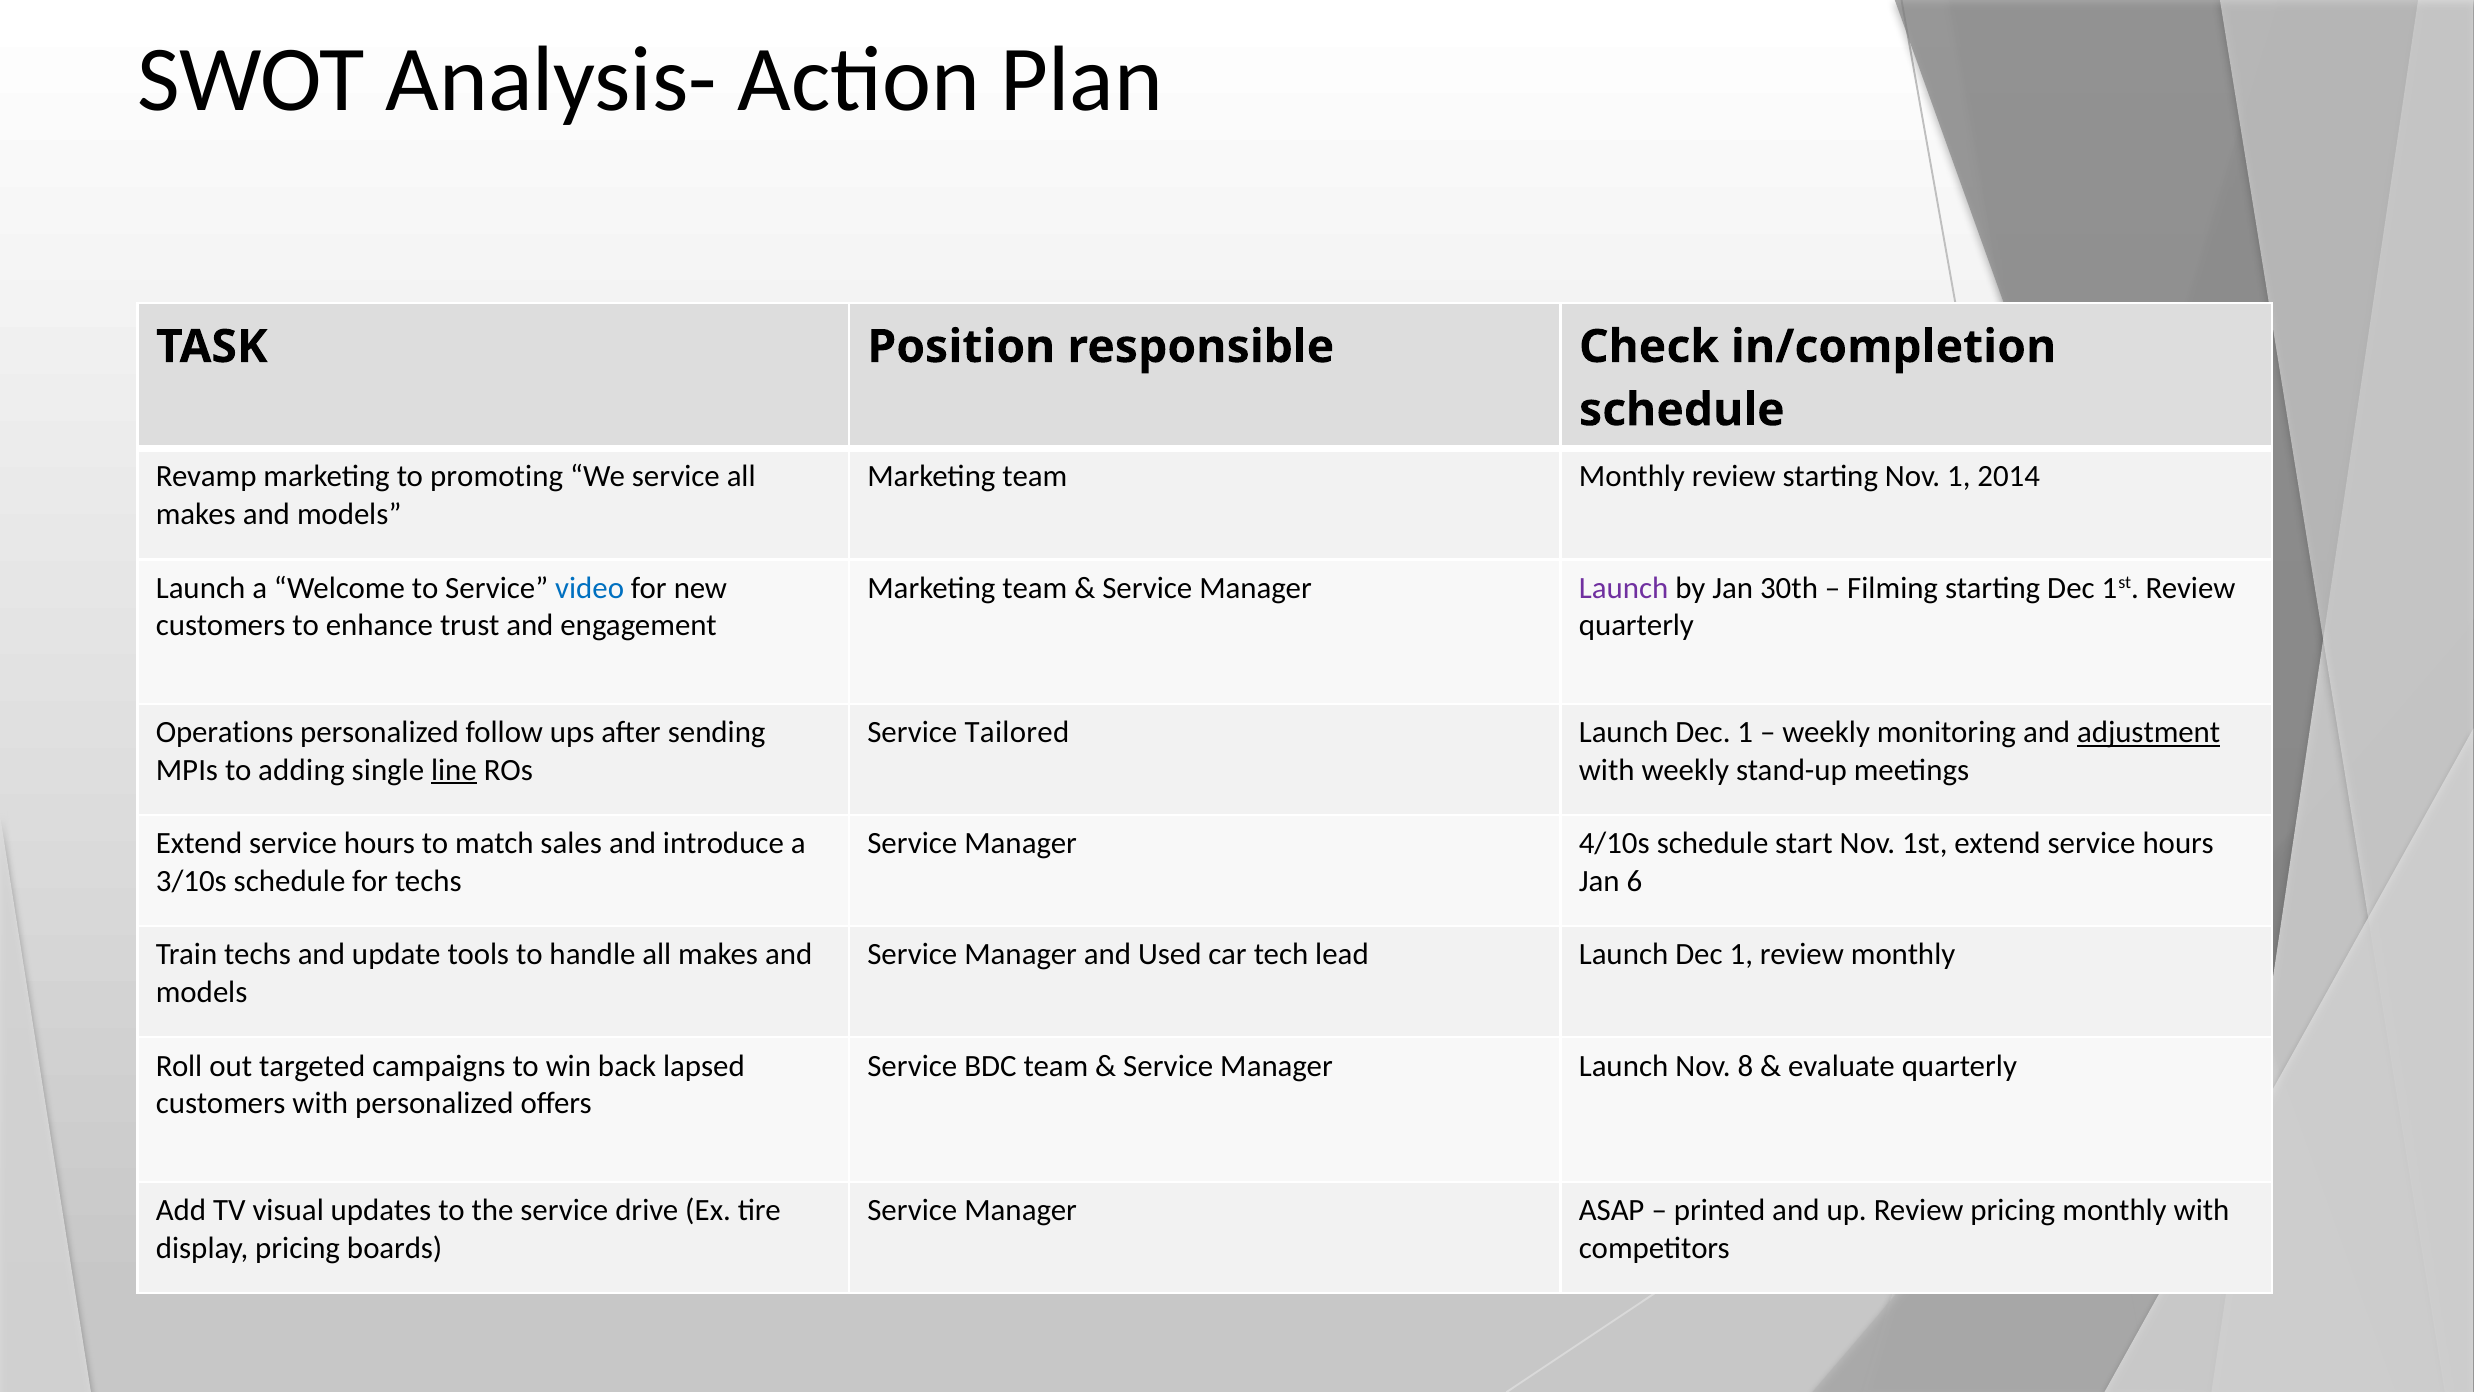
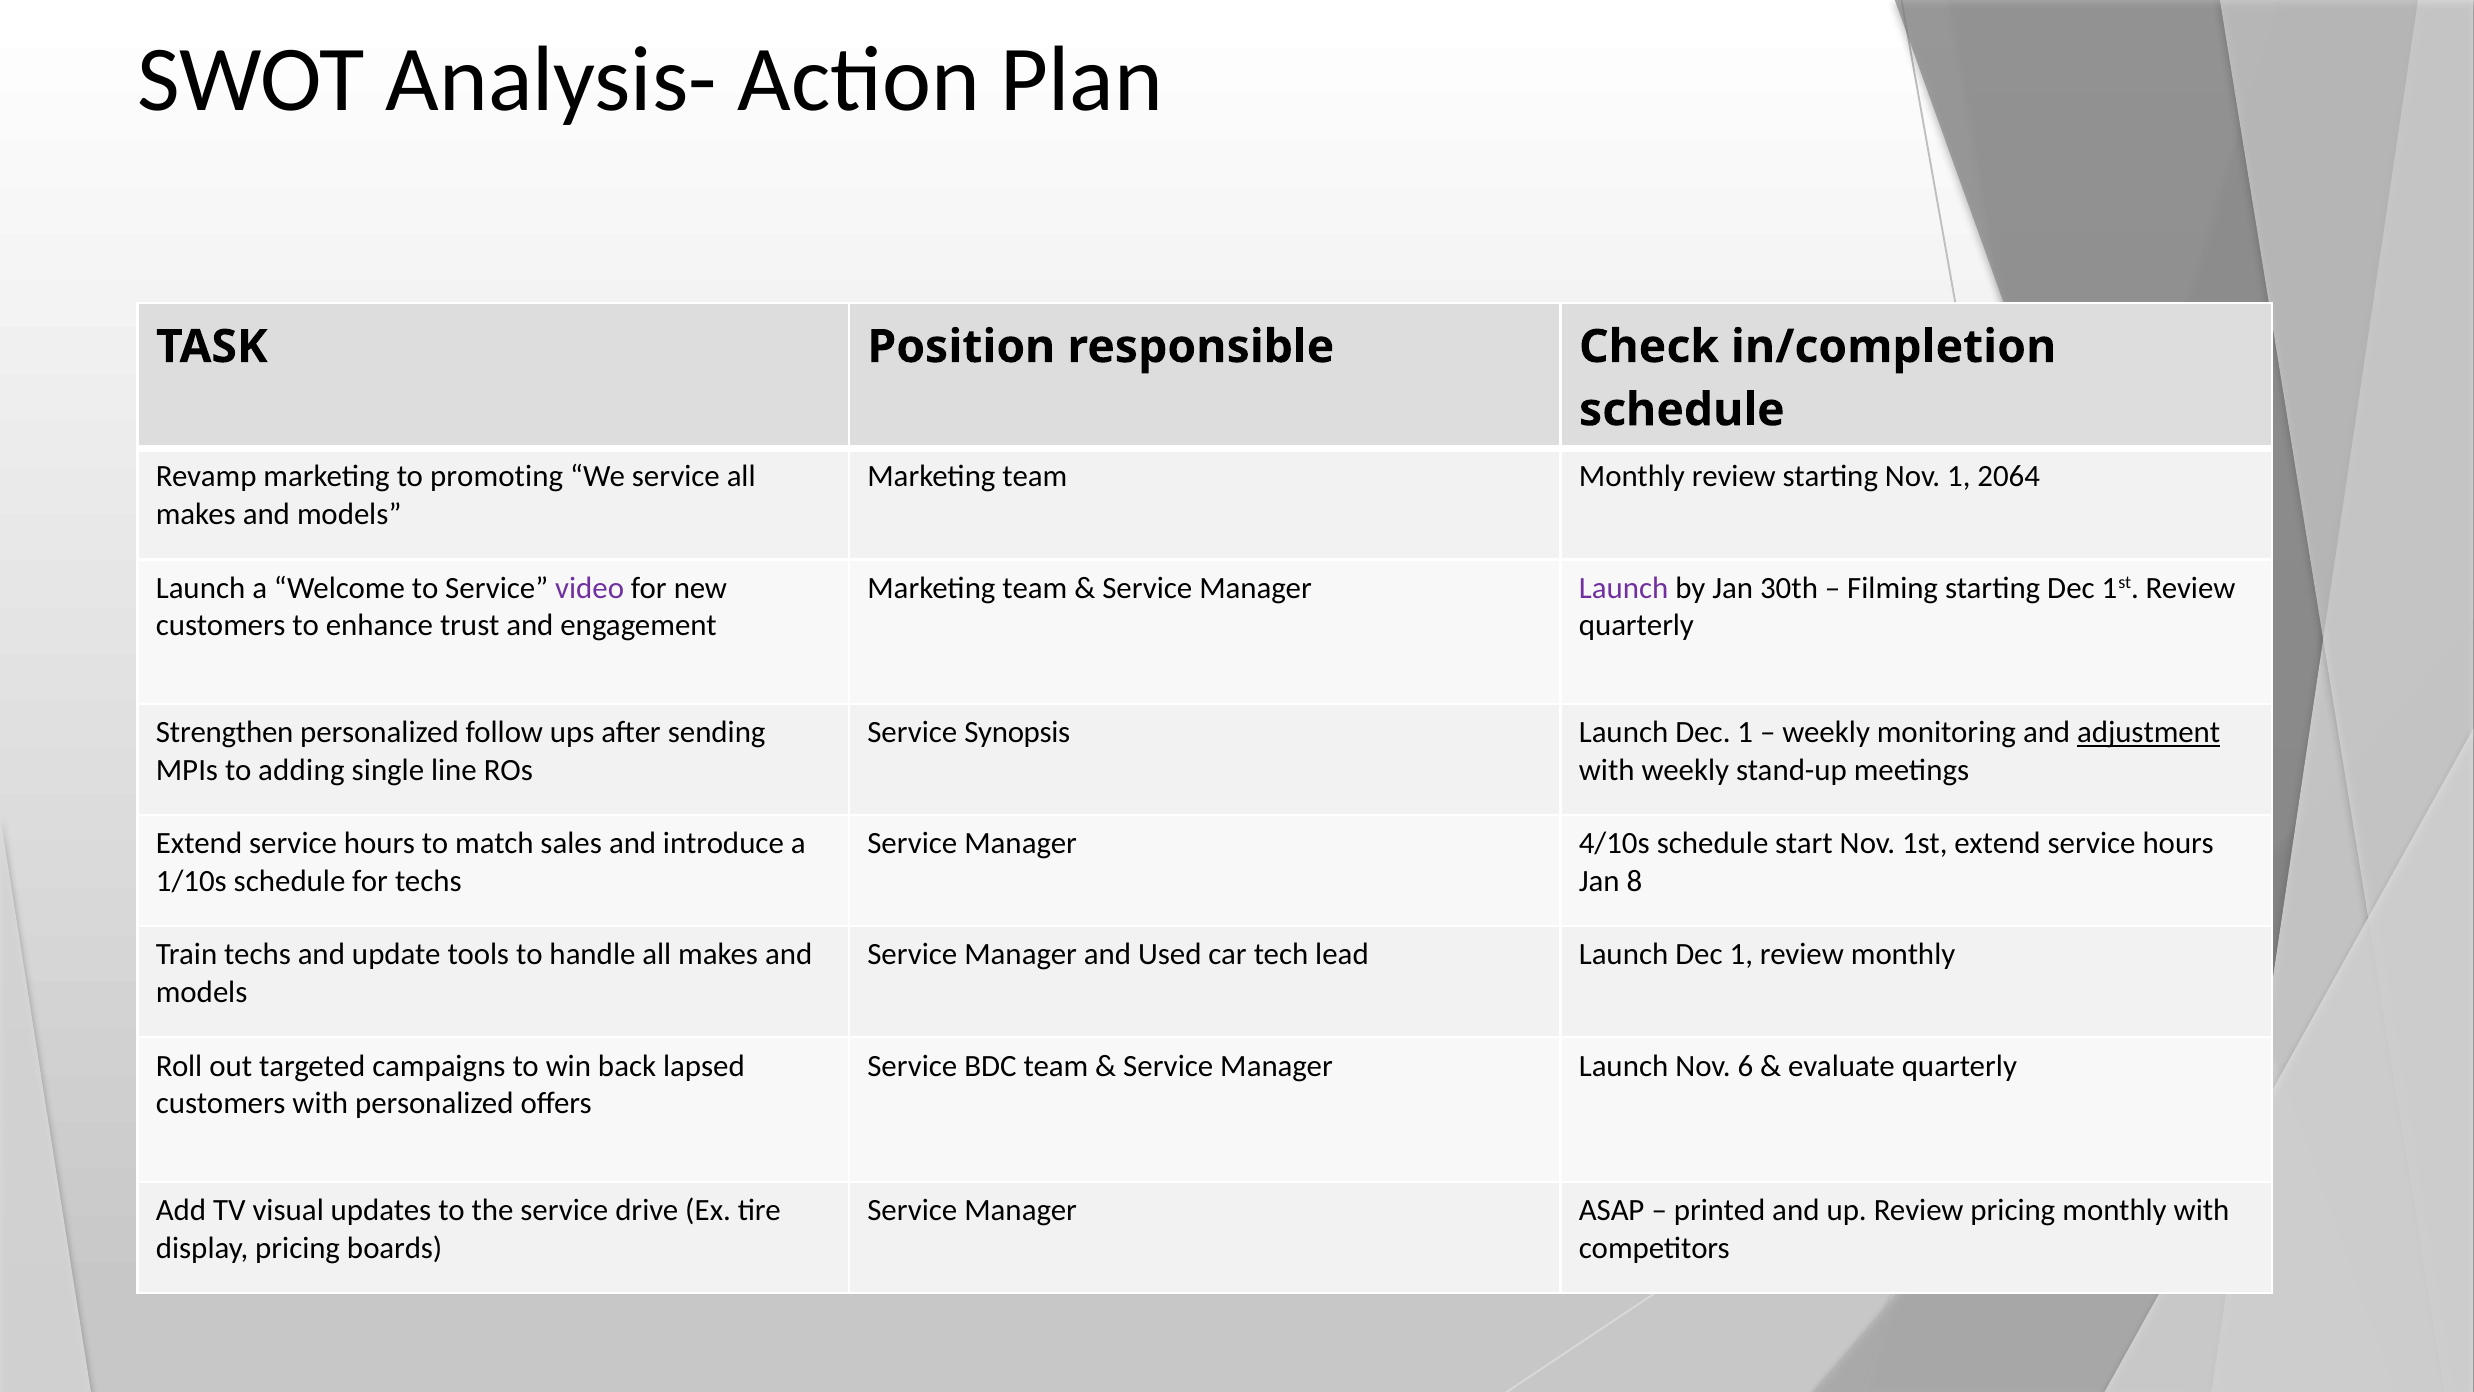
2014: 2014 -> 2064
video colour: blue -> purple
Operations: Operations -> Strengthen
Tailored: Tailored -> Synopsis
line underline: present -> none
3/10s: 3/10s -> 1/10s
6: 6 -> 8
8: 8 -> 6
